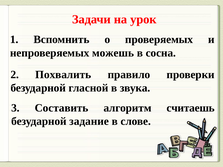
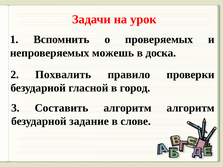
сосна: сосна -> доска
звука: звука -> город
алгоритм считаешь: считаешь -> алгоритм
